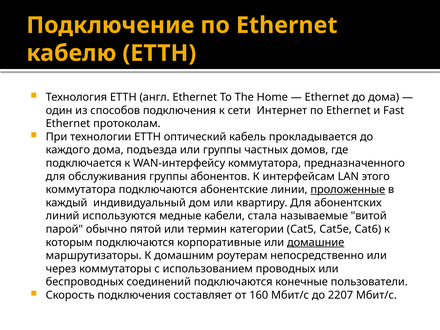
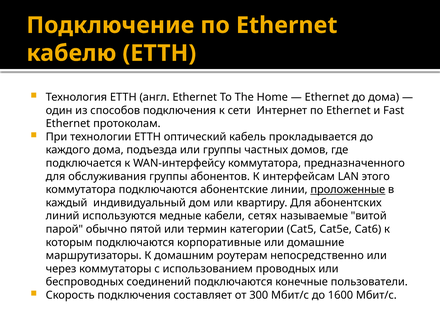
стала: стала -> сетях
домашние underline: present -> none
160: 160 -> 300
2207: 2207 -> 1600
